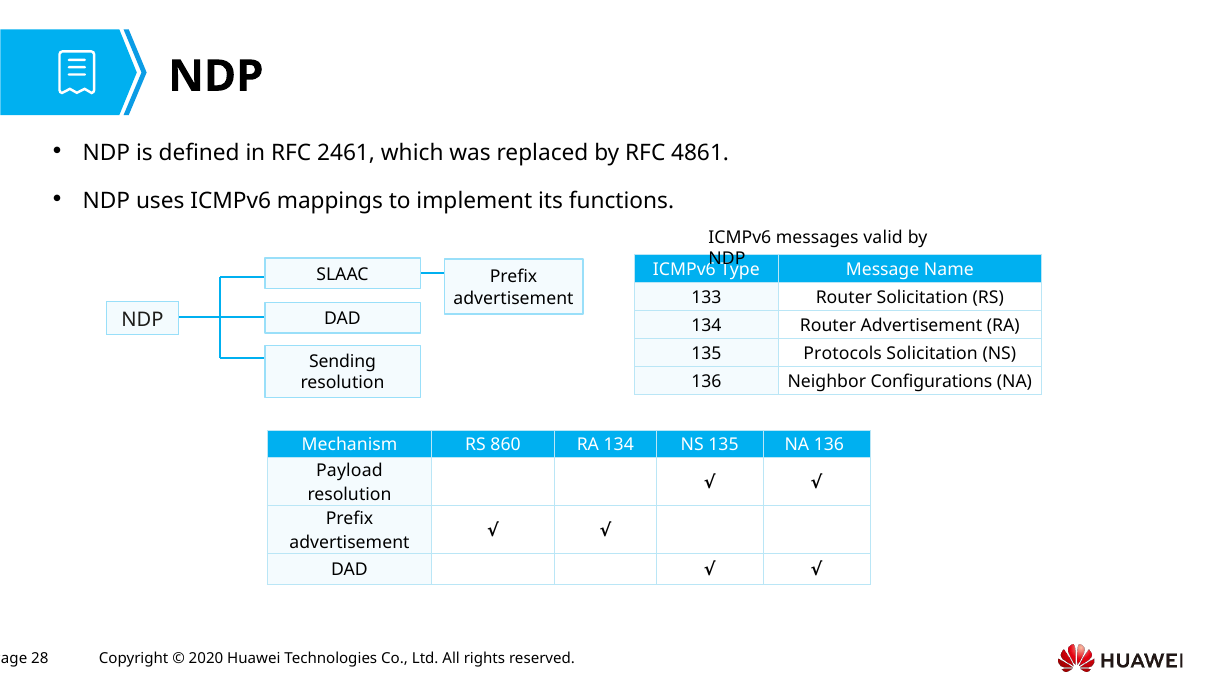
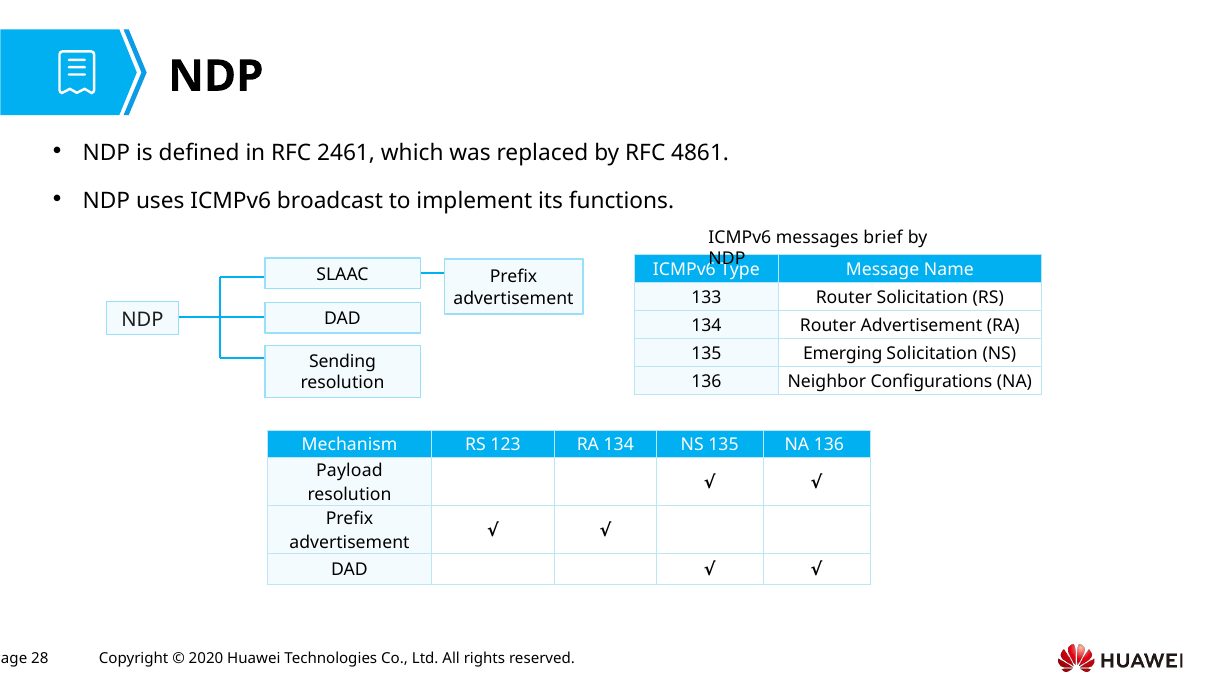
mappings: mappings -> broadcast
valid: valid -> brief
Protocols: Protocols -> Emerging
860: 860 -> 123
